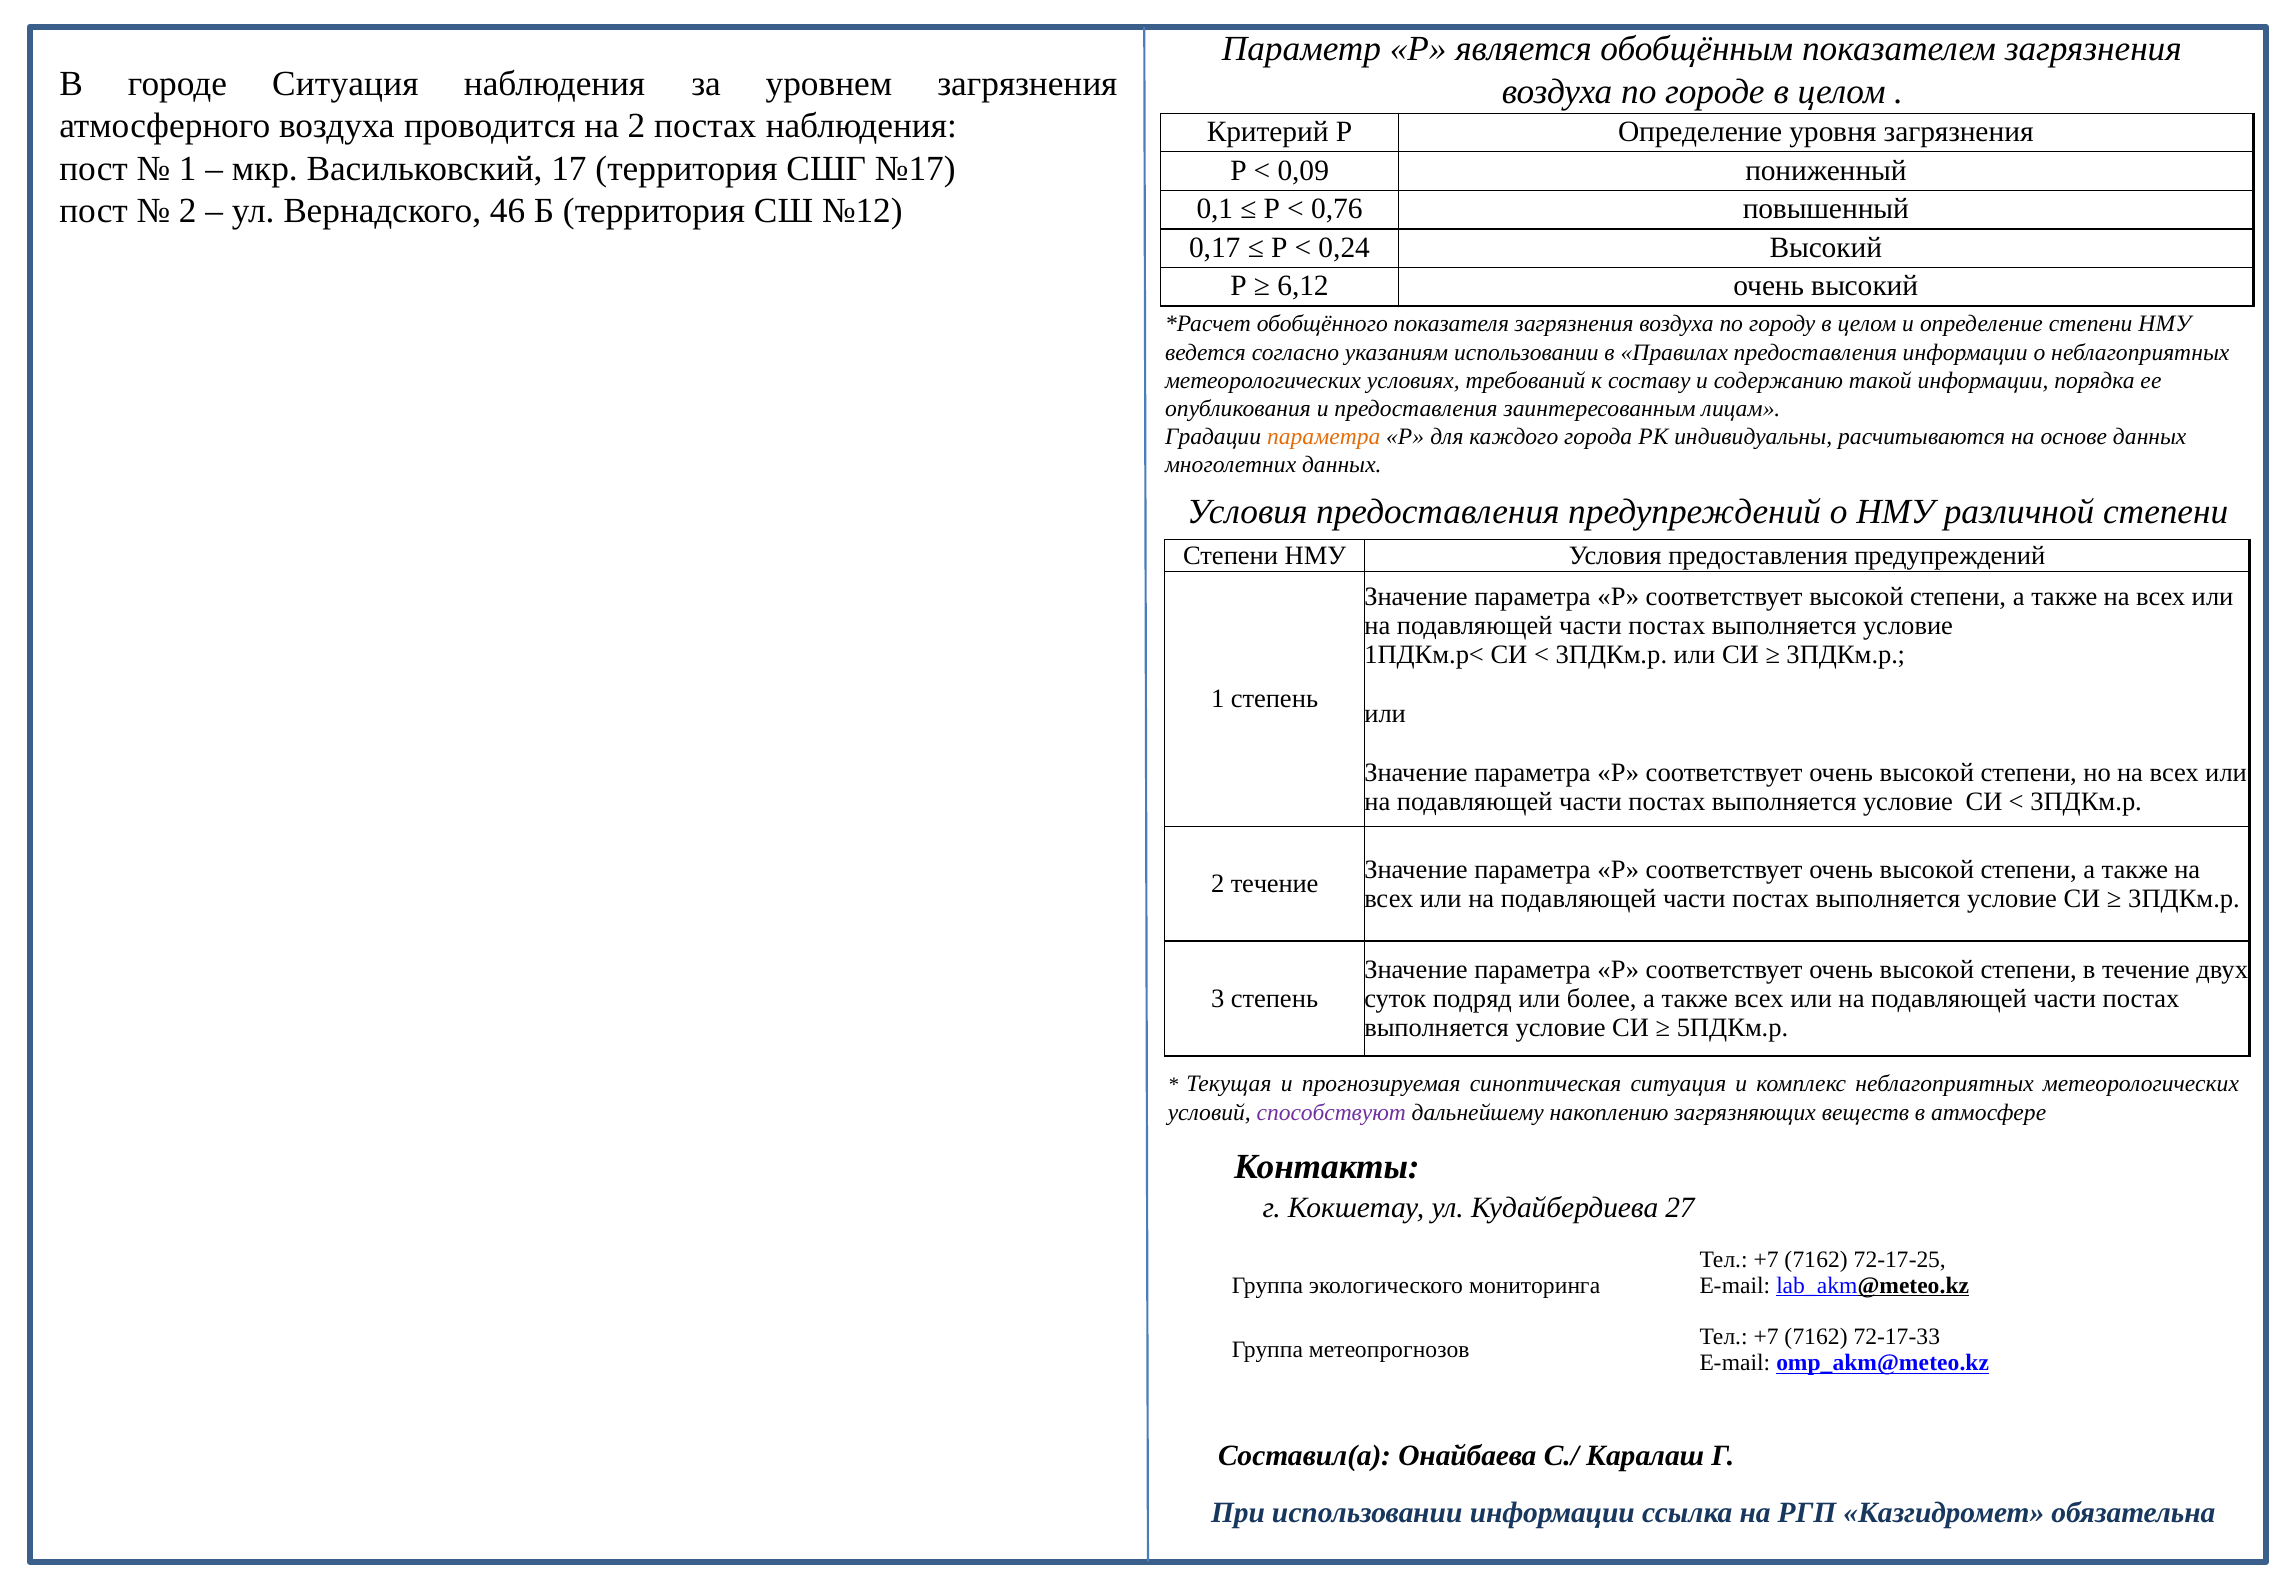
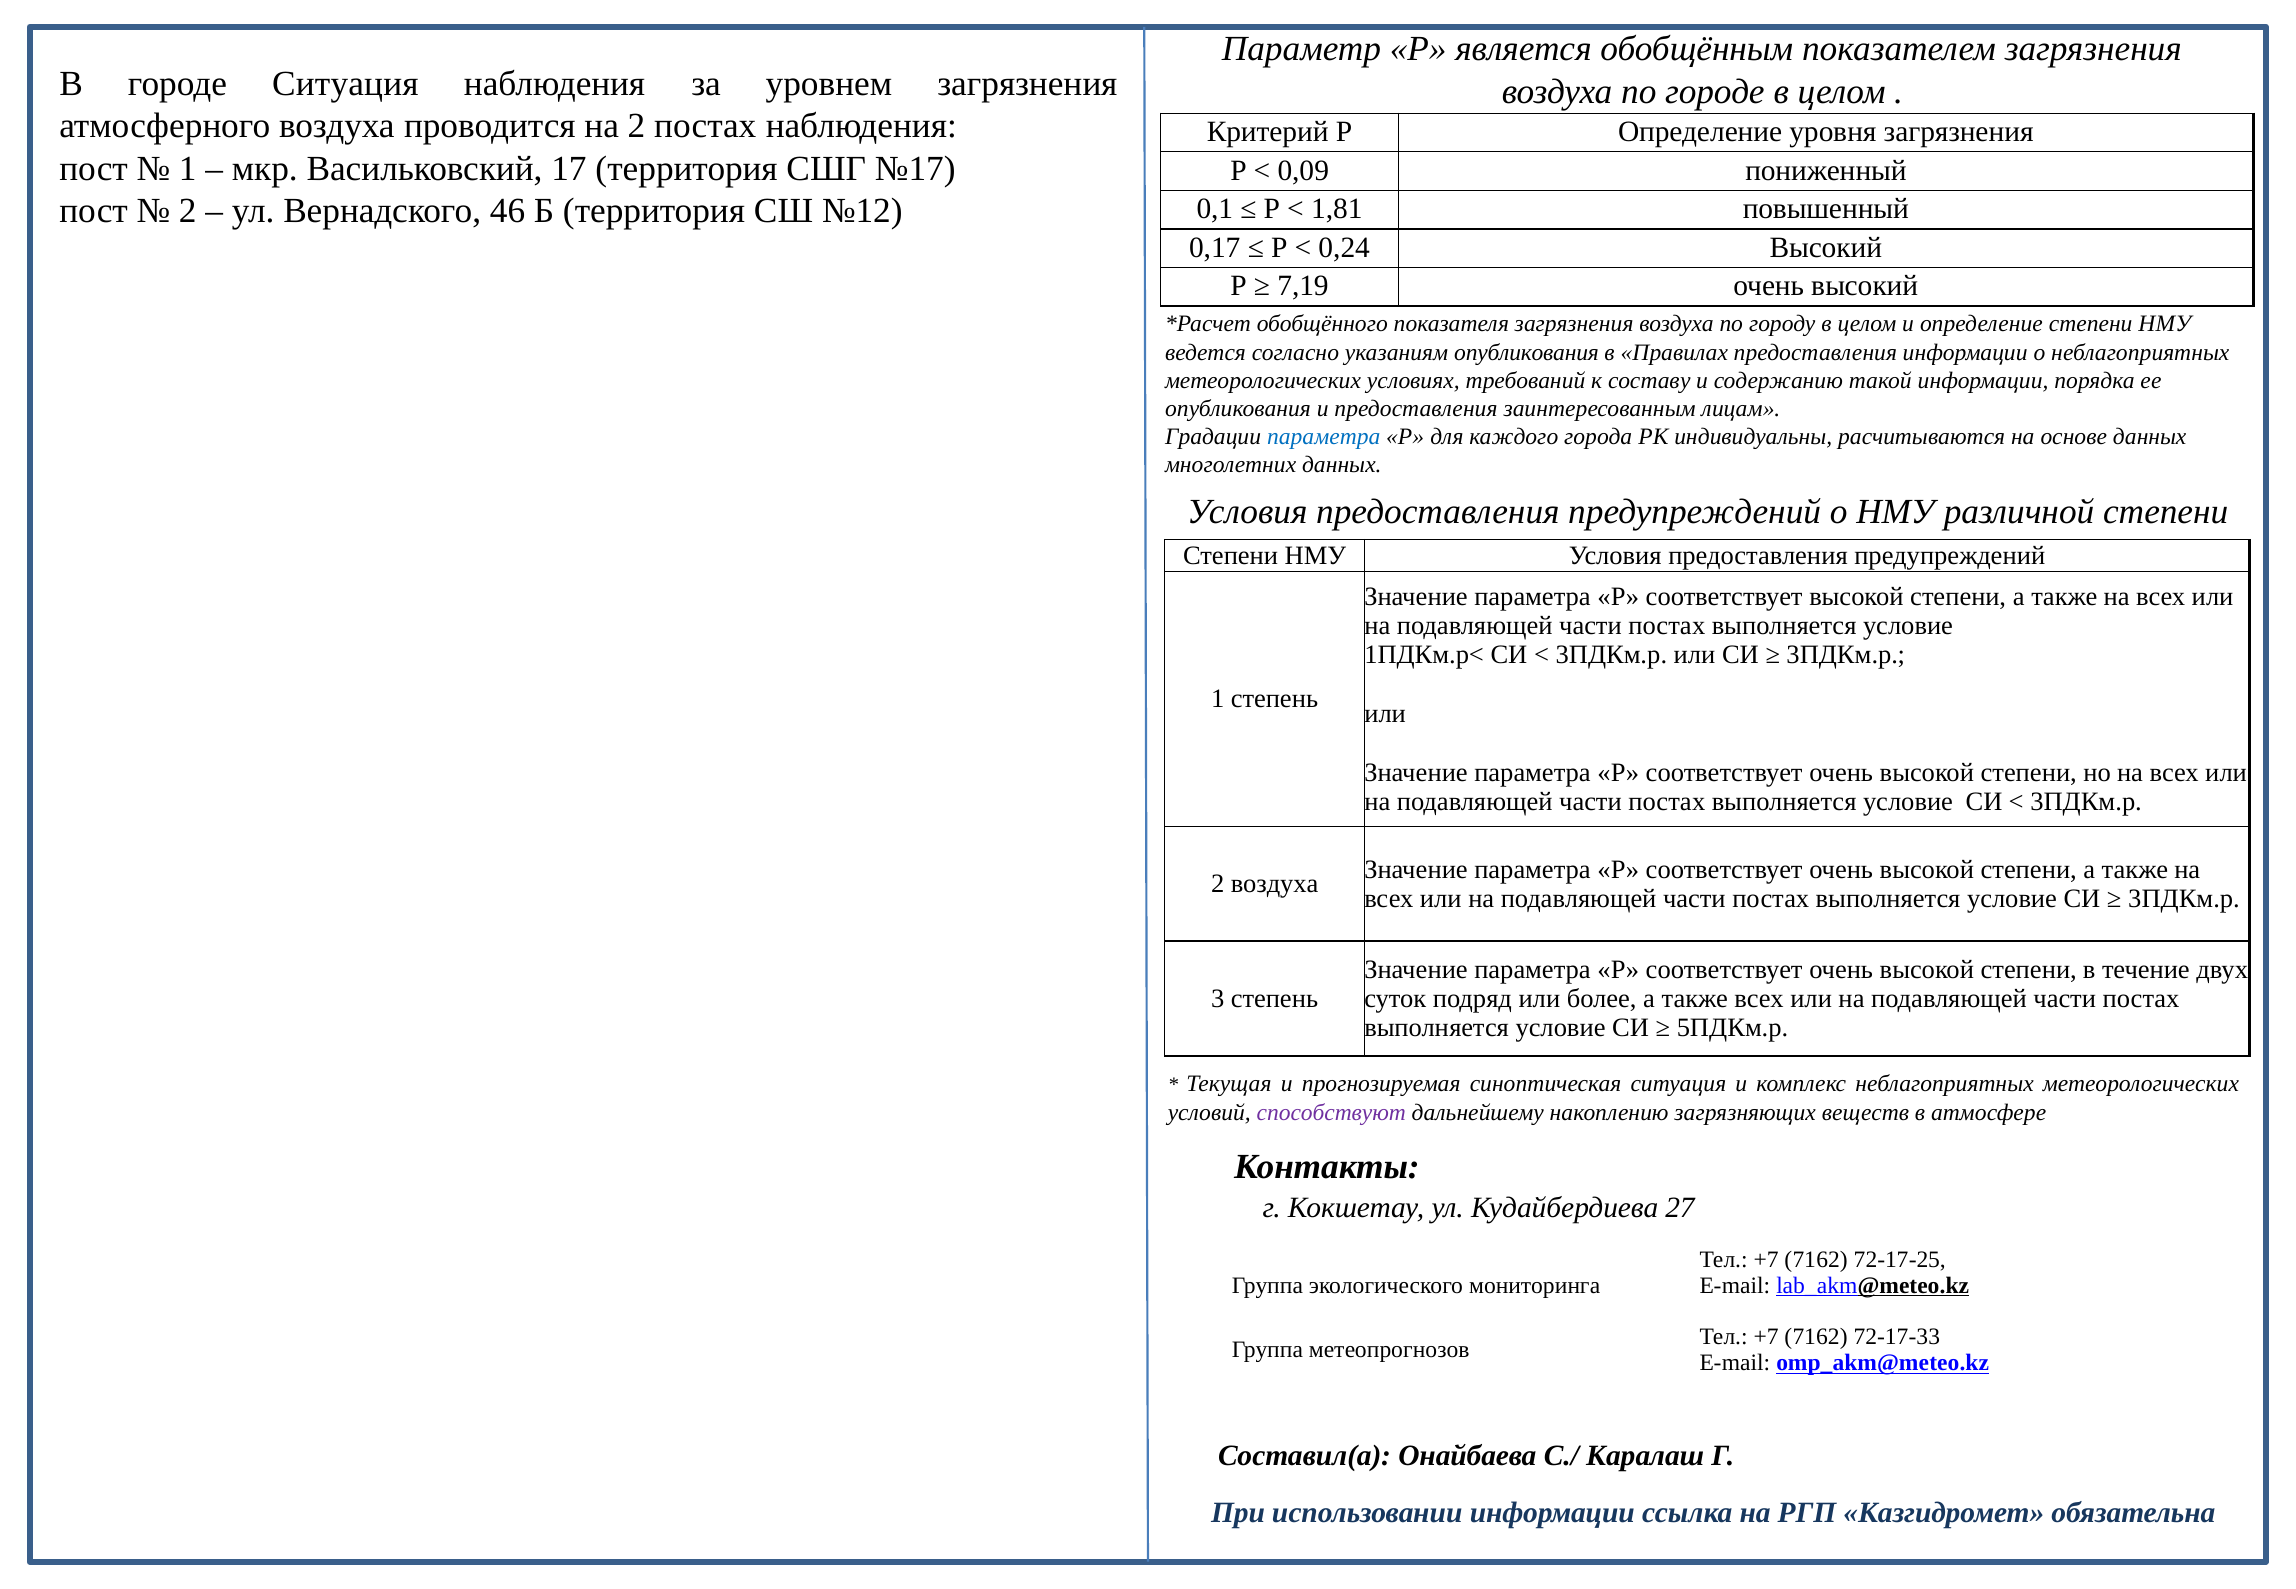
0,76: 0,76 -> 1,81
6,12: 6,12 -> 7,19
указаниям использовании: использовании -> опубликования
параметра at (1324, 437) colour: orange -> blue
2 течение: течение -> воздуха
